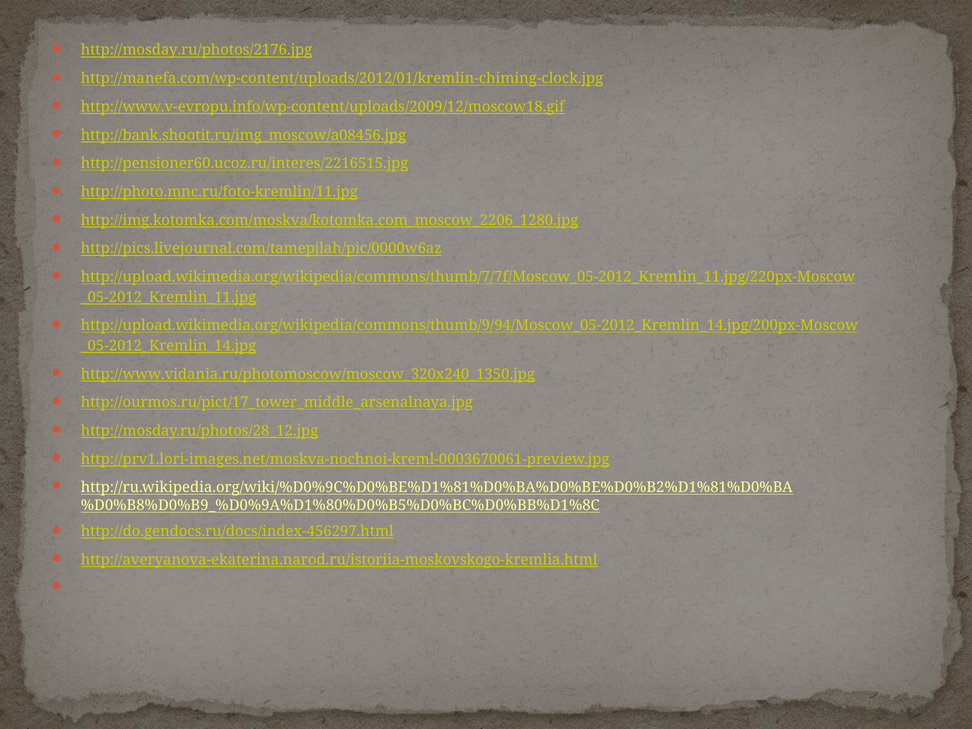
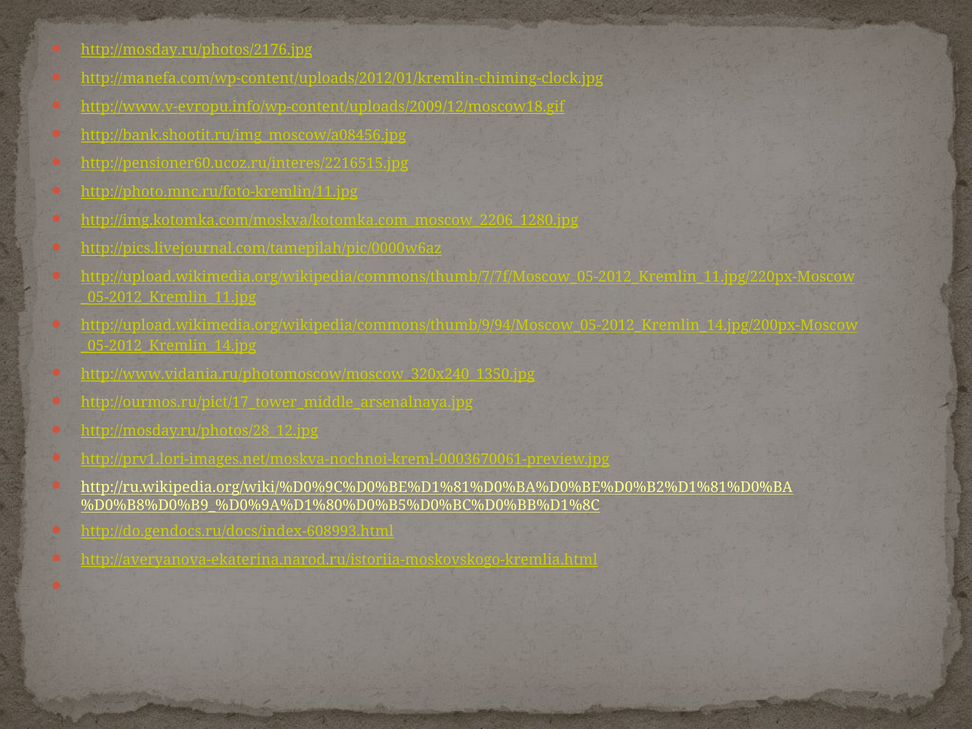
http://do.gendocs.ru/docs/index-456297.html: http://do.gendocs.ru/docs/index-456297.html -> http://do.gendocs.ru/docs/index-608993.html
